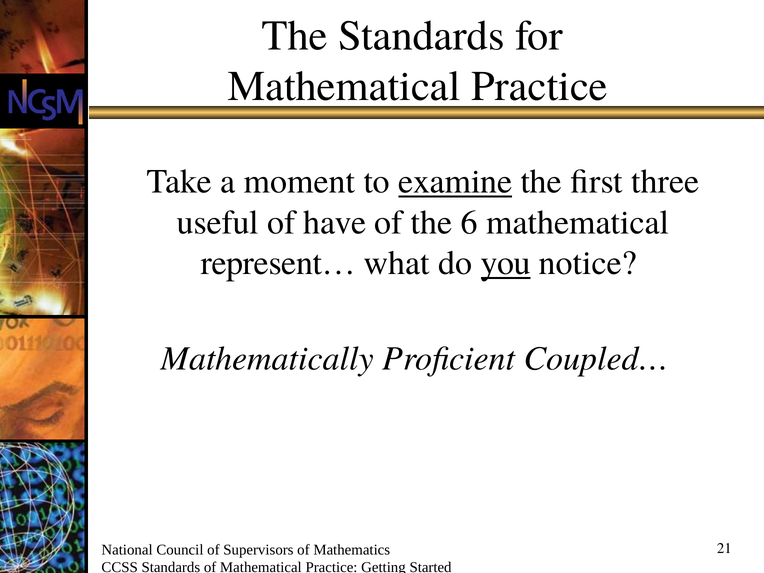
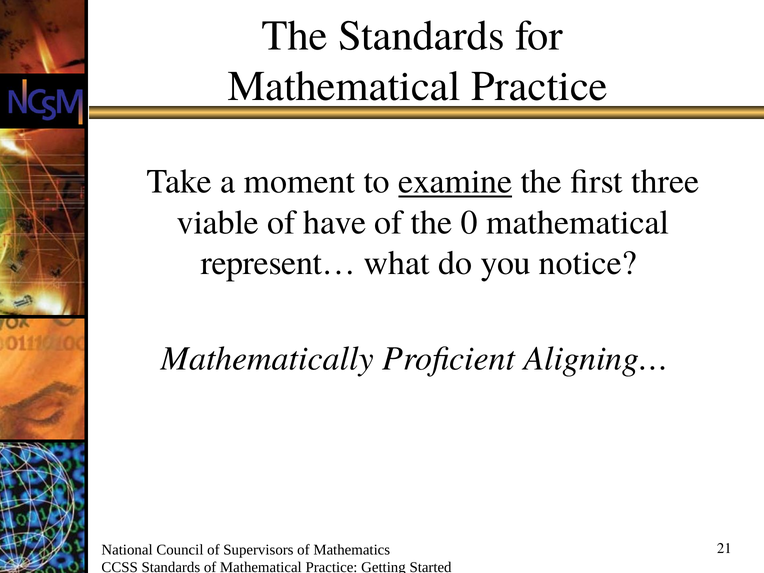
useful: useful -> viable
6: 6 -> 0
you underline: present -> none
Coupled…: Coupled… -> Aligning…
